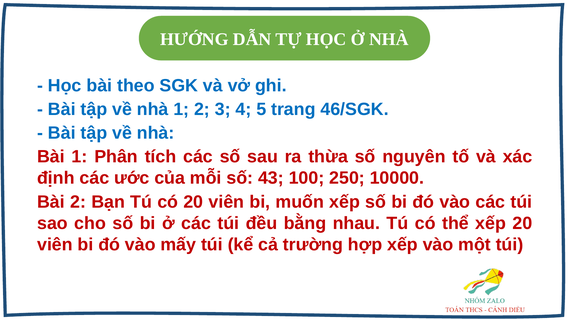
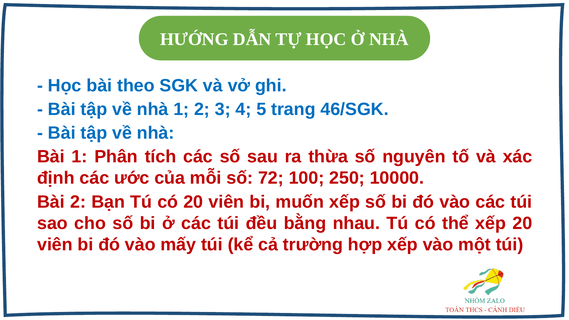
43: 43 -> 72
